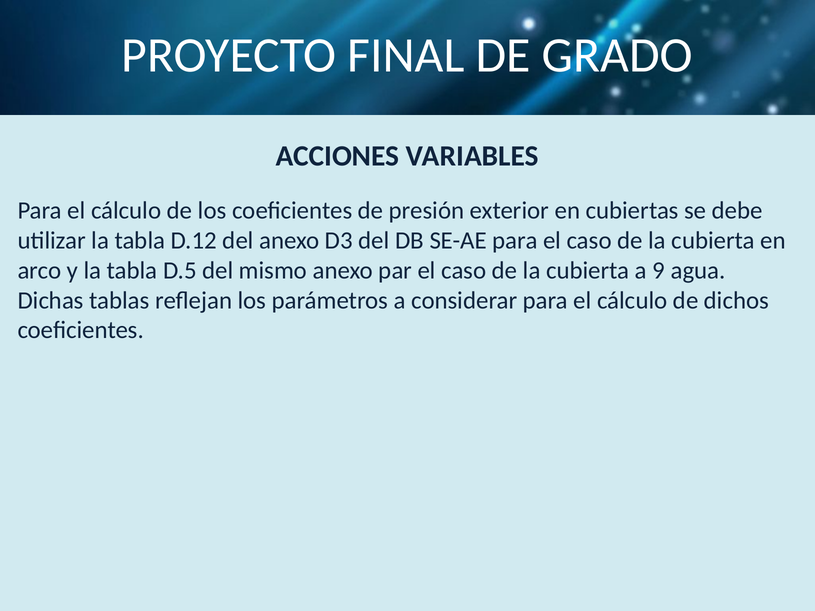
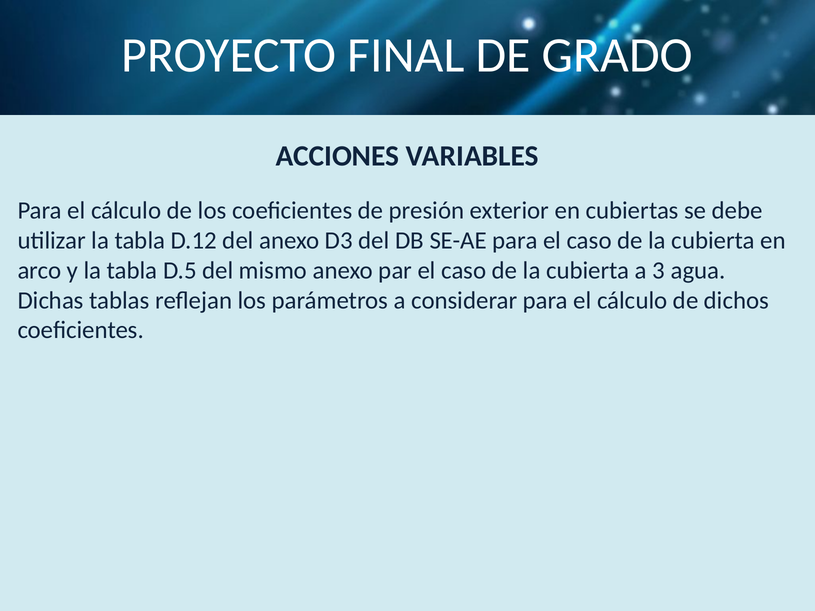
9: 9 -> 3
